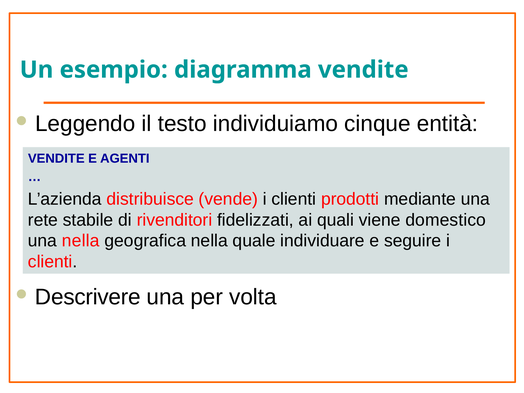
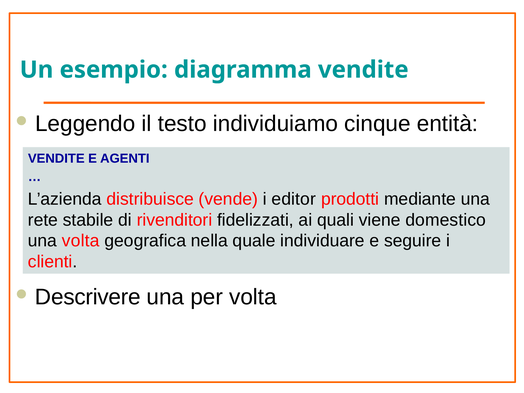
vende i clienti: clienti -> editor
una nella: nella -> volta
